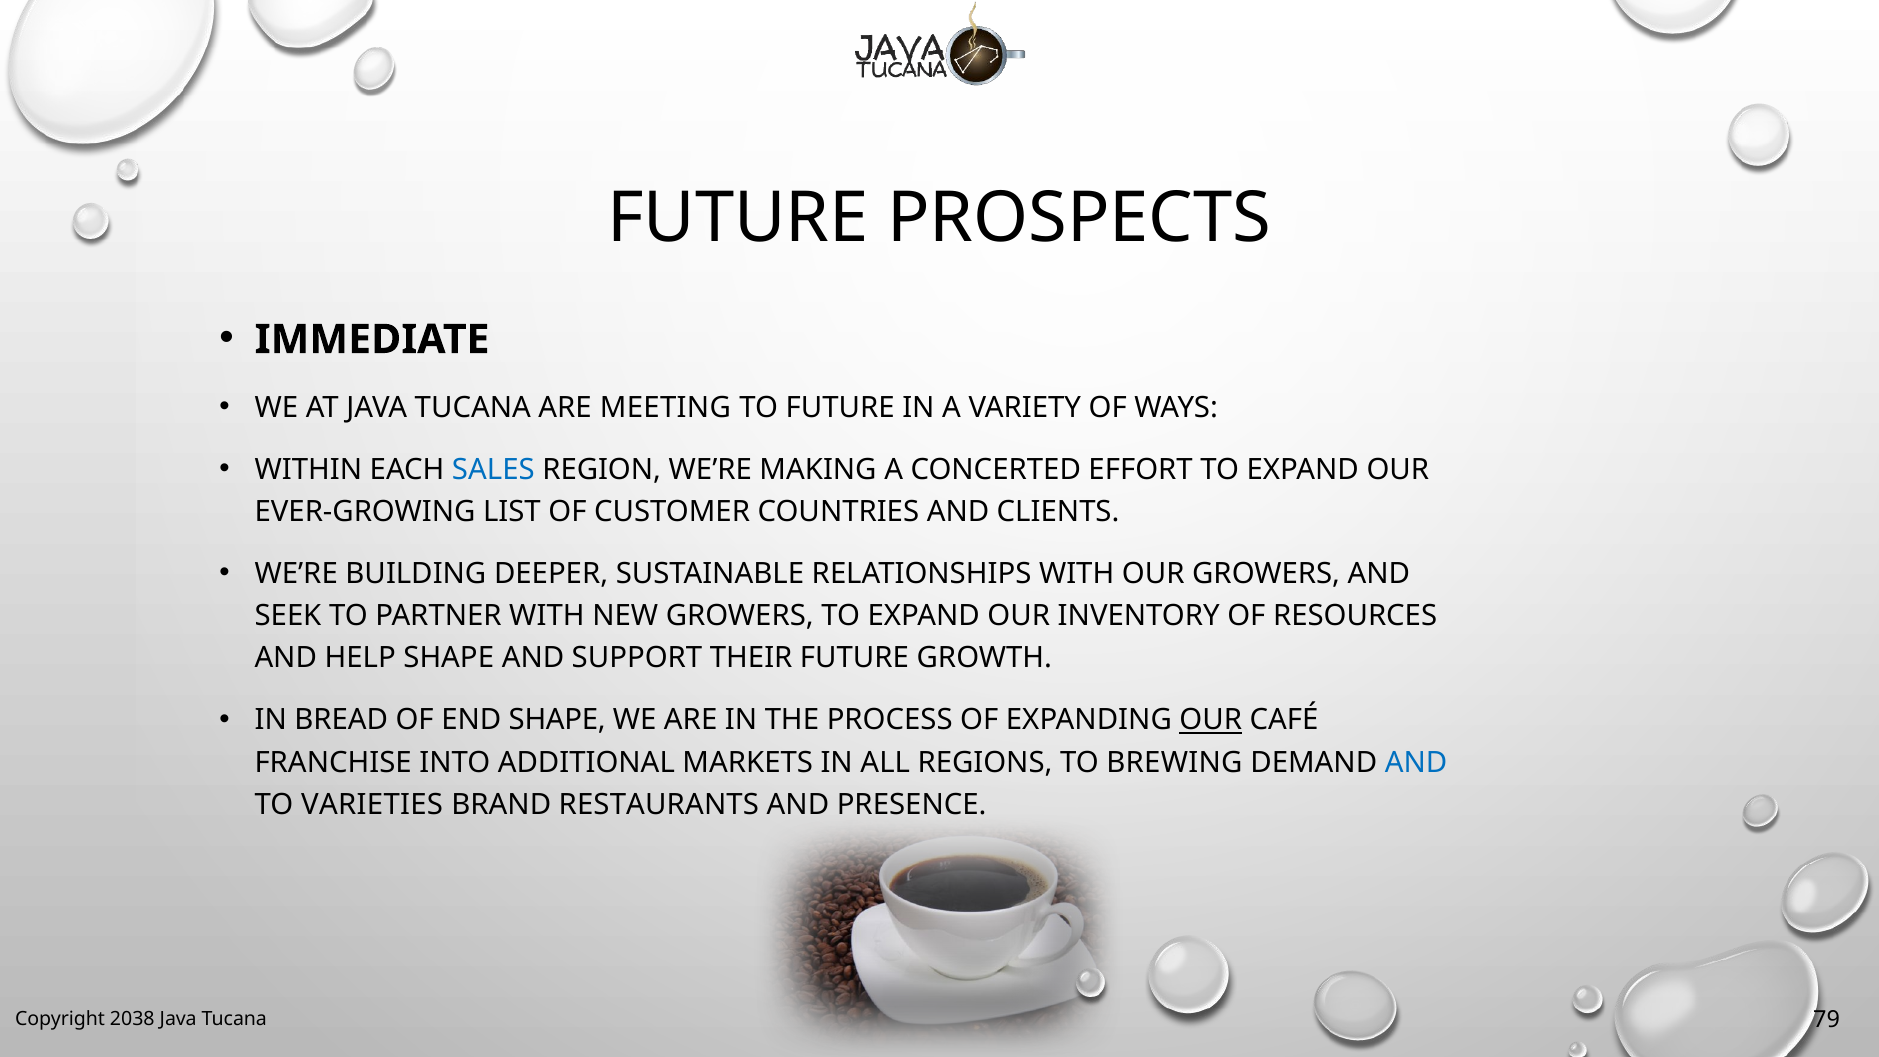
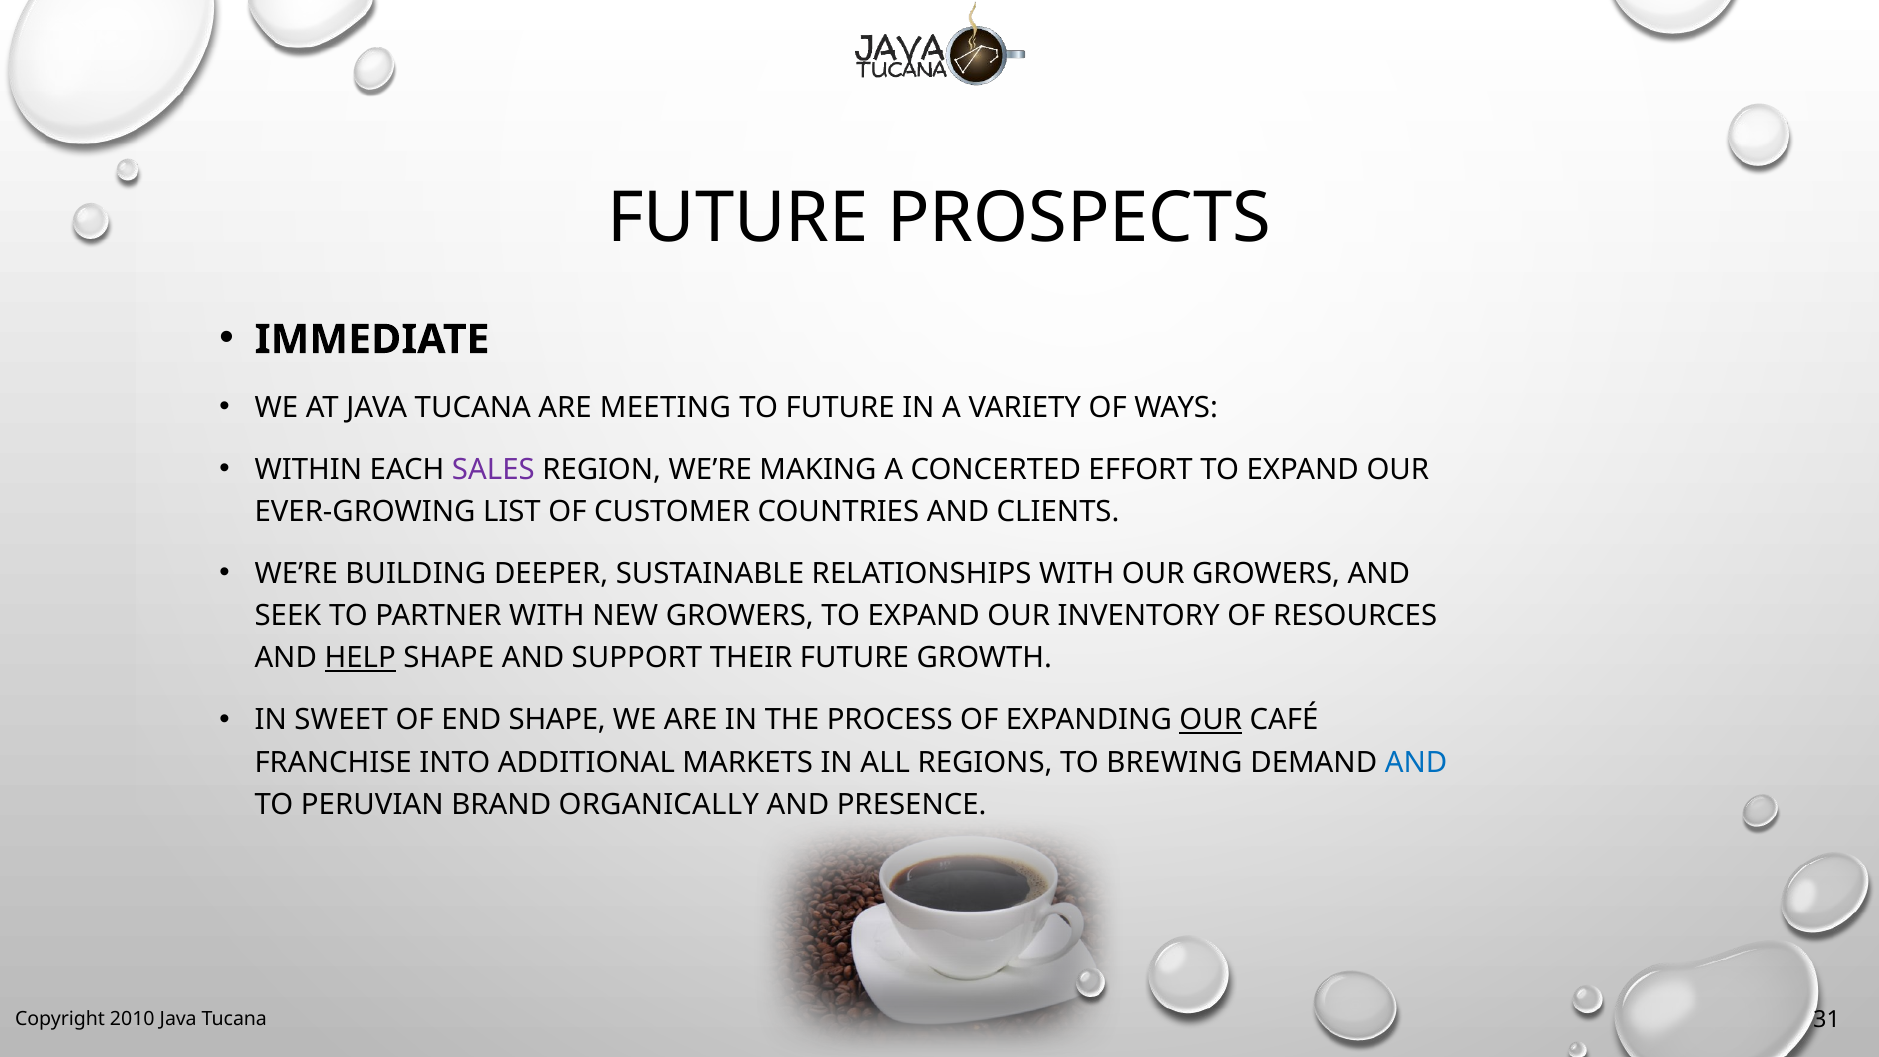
SALES colour: blue -> purple
HELP underline: none -> present
BREAD: BREAD -> SWEET
VARIETIES: VARIETIES -> PERUVIAN
RESTAURANTS: RESTAURANTS -> ORGANICALLY
2038: 2038 -> 2010
79: 79 -> 31
